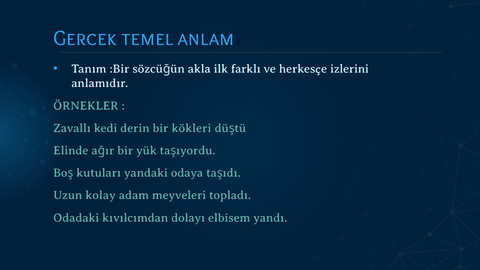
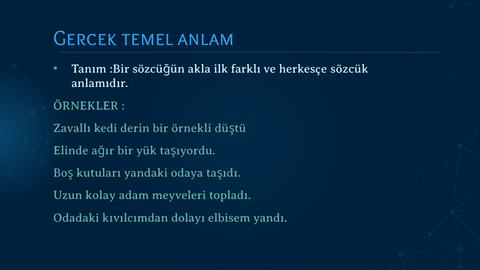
izlerini: izlerini -> sözcük
kökleri: kökleri -> örnekli
